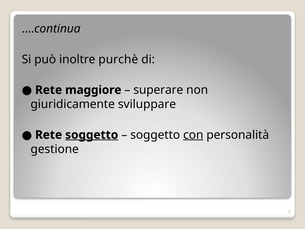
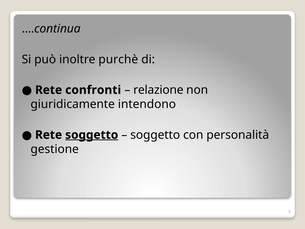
maggiore: maggiore -> confronti
superare: superare -> relazione
sviluppare: sviluppare -> intendono
con underline: present -> none
